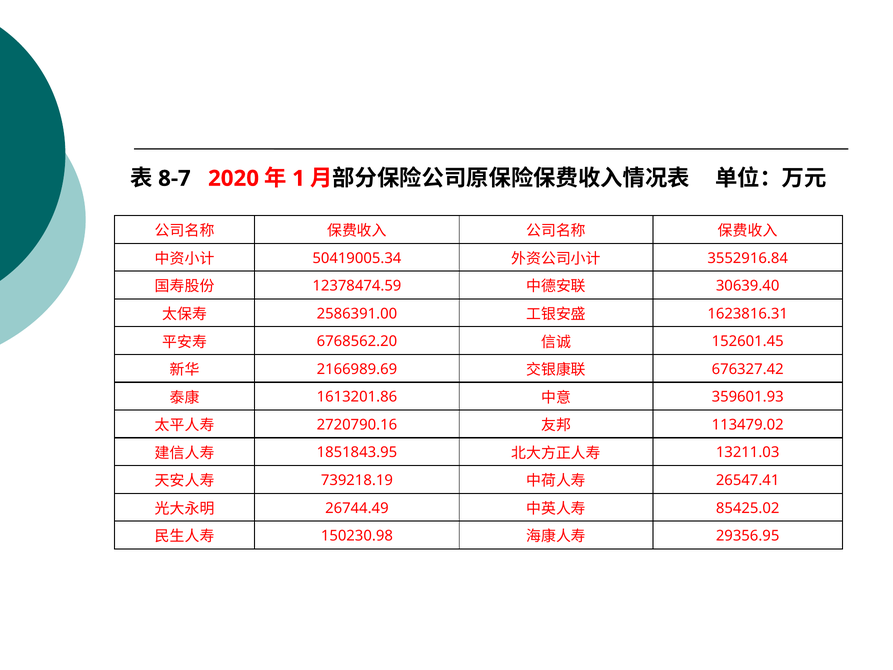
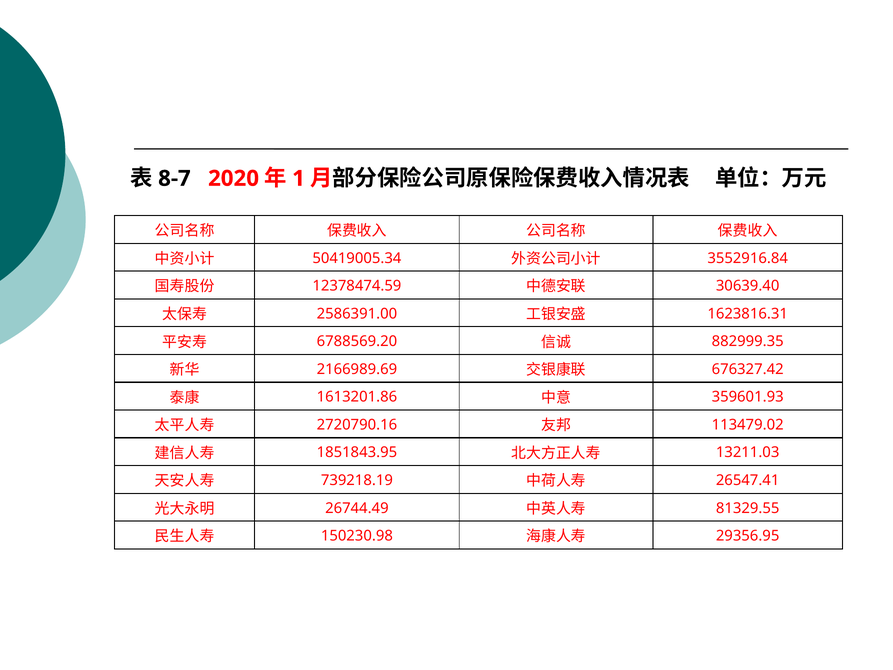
6768562.20: 6768562.20 -> 6788569.20
152601.45: 152601.45 -> 882999.35
85425.02: 85425.02 -> 81329.55
